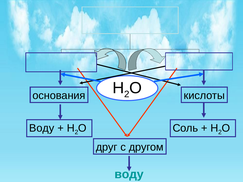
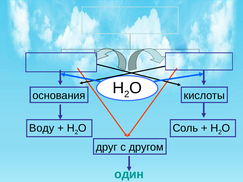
воду at (129, 175): воду -> один
